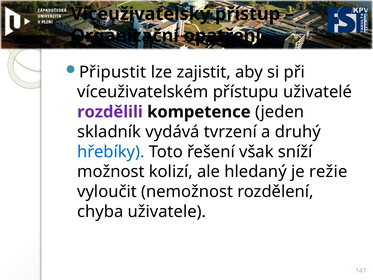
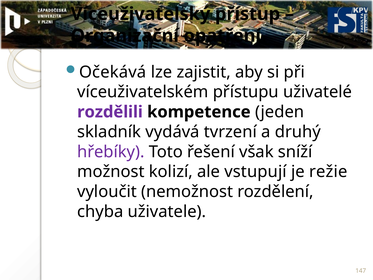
Připustit: Připustit -> Očekává
hřebíky colour: blue -> purple
hledaný: hledaný -> vstupují
